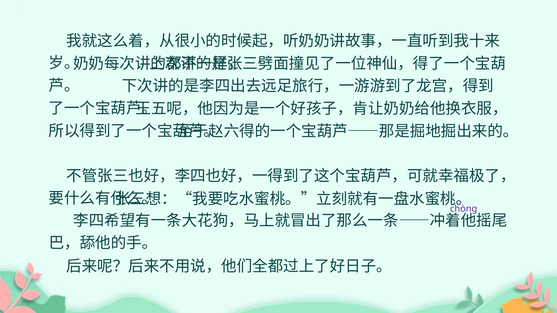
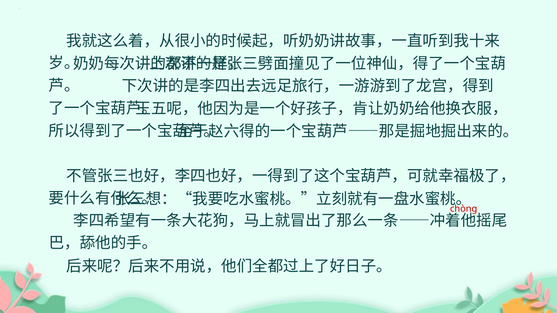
chòng colour: purple -> red
